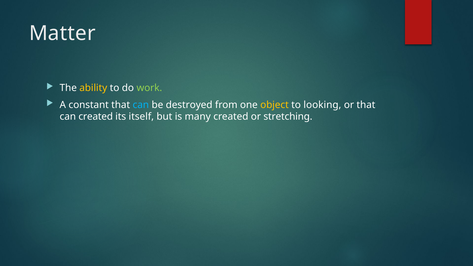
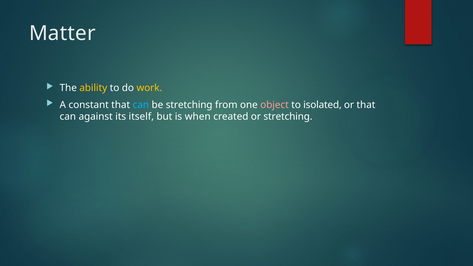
work colour: light green -> yellow
be destroyed: destroyed -> stretching
object colour: yellow -> pink
looking: looking -> isolated
can created: created -> against
many: many -> when
